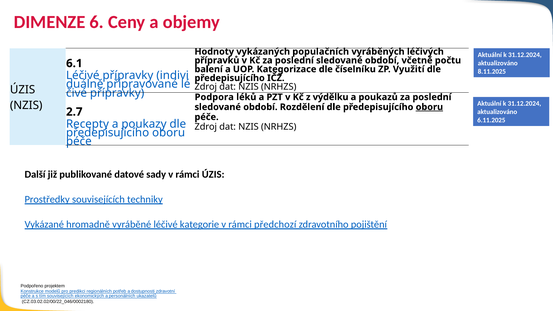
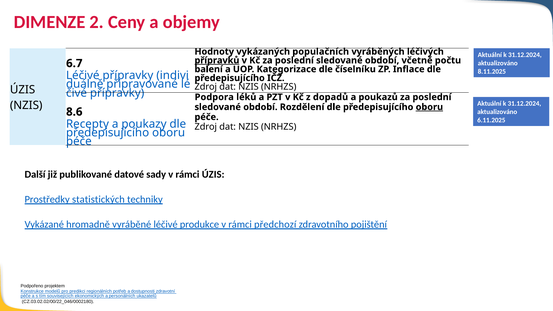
6: 6 -> 2
přípravků underline: none -> present
6.1: 6.1 -> 6.7
Využití: Využití -> Inflace
výdělku: výdělku -> dopadů
2.7: 2.7 -> 8.6
Prostředky souvisejících: souvisejících -> statistických
kategorie: kategorie -> produkce
